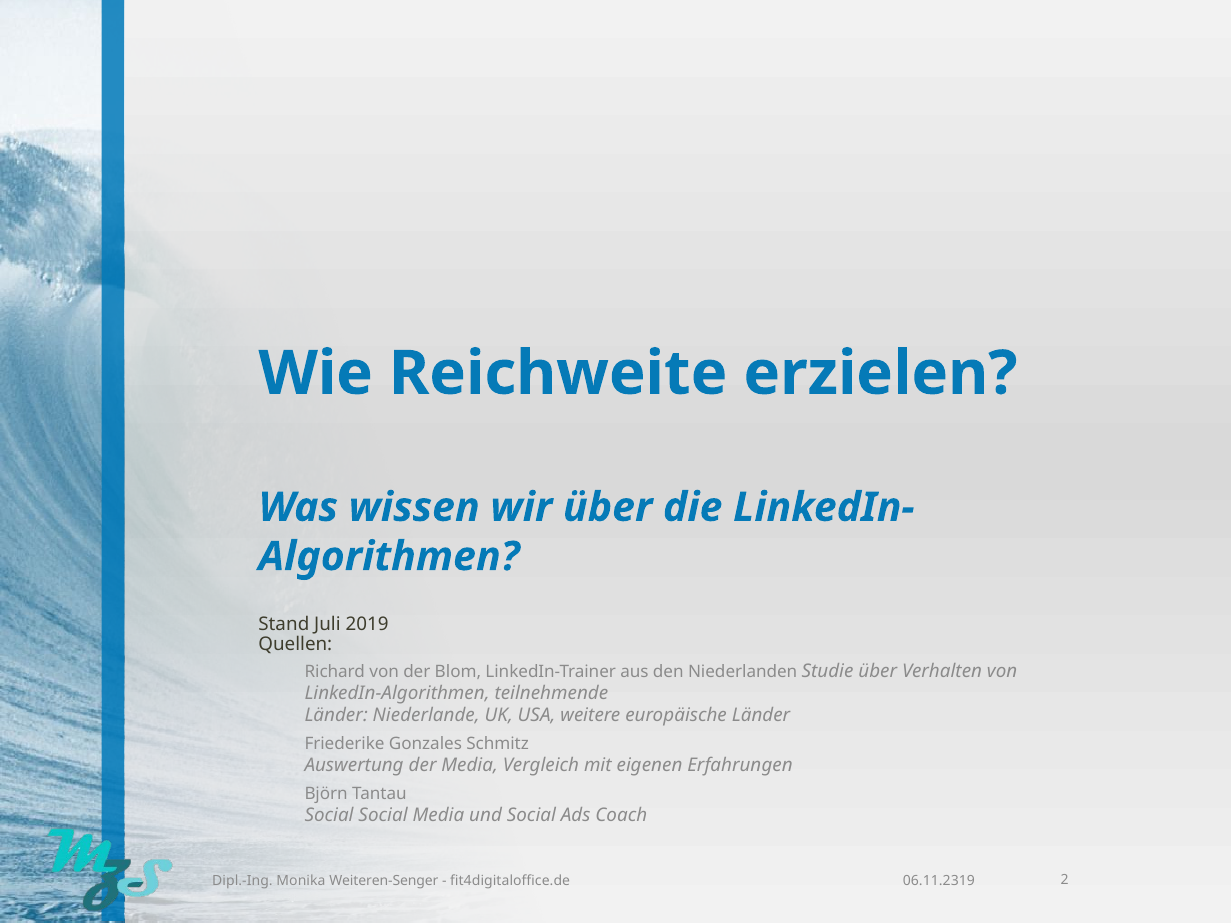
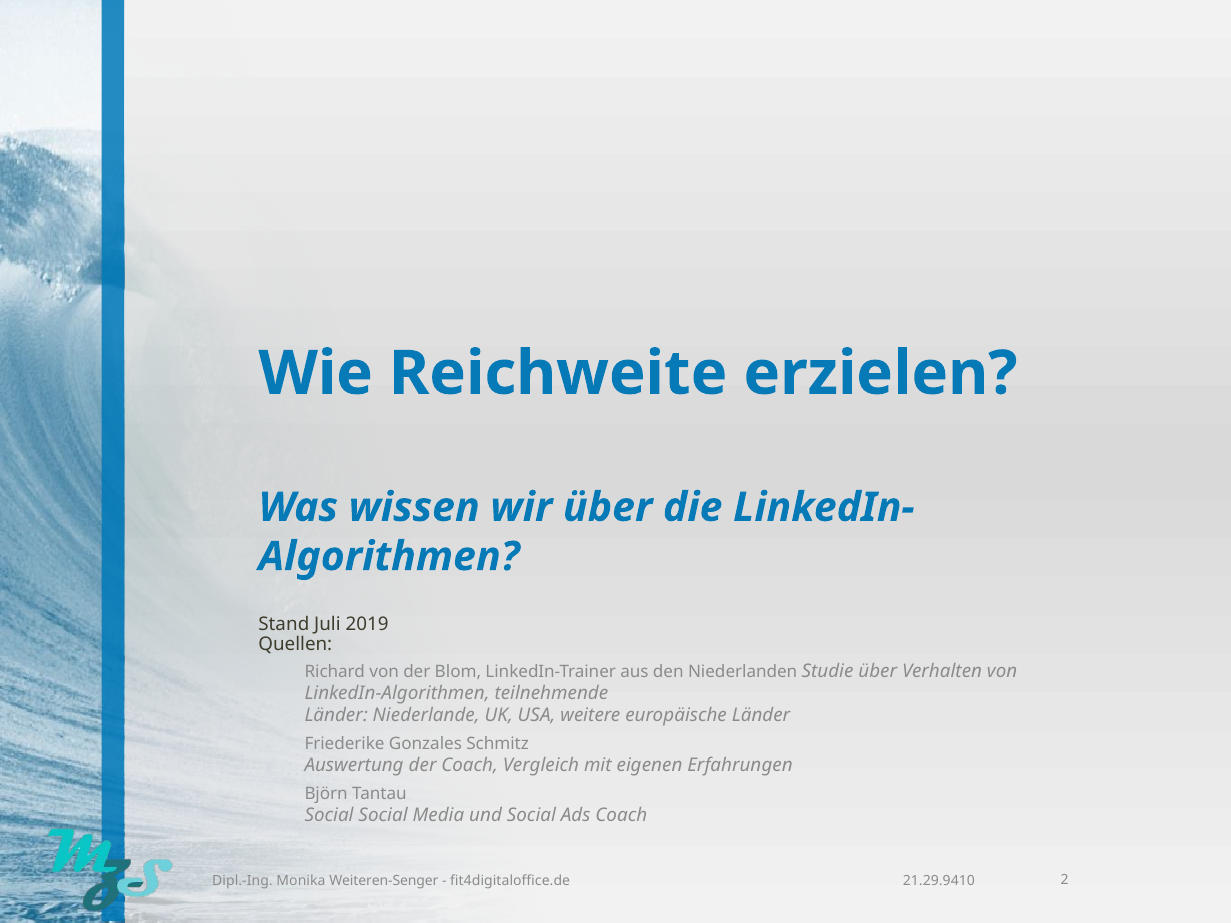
der Media: Media -> Coach
06.11.2319: 06.11.2319 -> 21.29.9410
